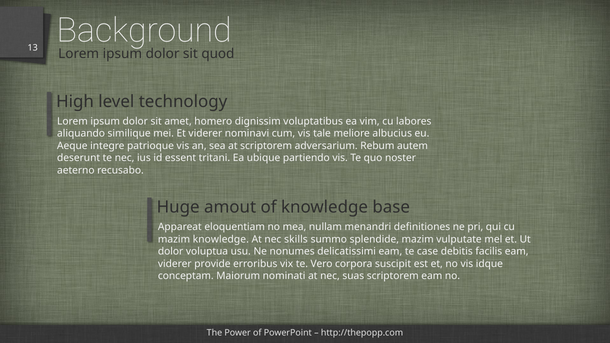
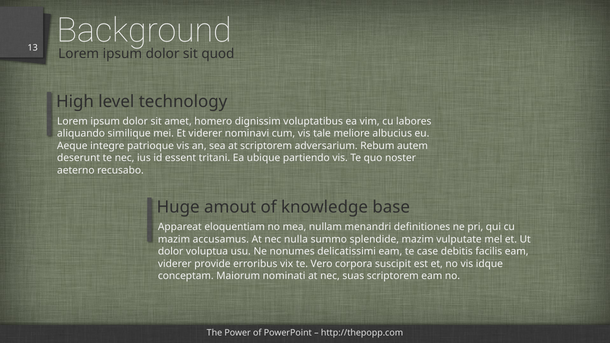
mazim knowledge: knowledge -> accusamus
skills: skills -> nulla
